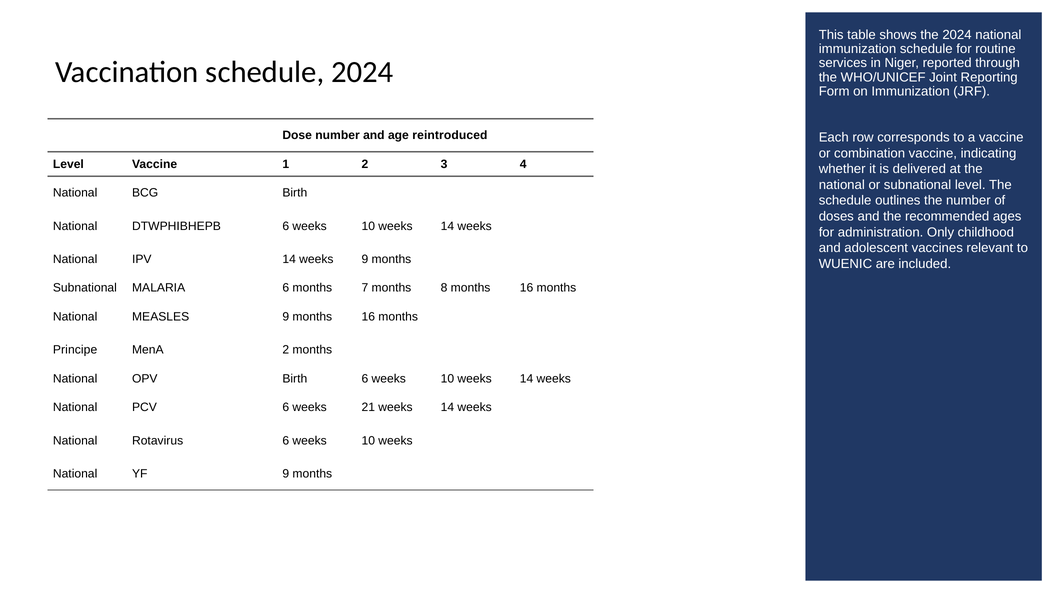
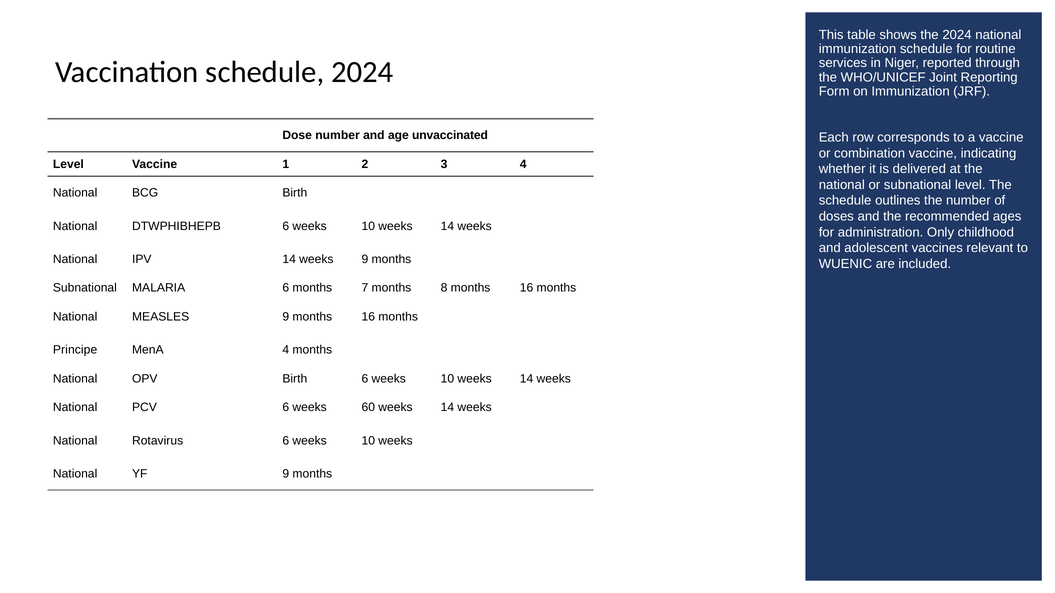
reintroduced: reintroduced -> unvaccinated
MenA 2: 2 -> 4
21: 21 -> 60
